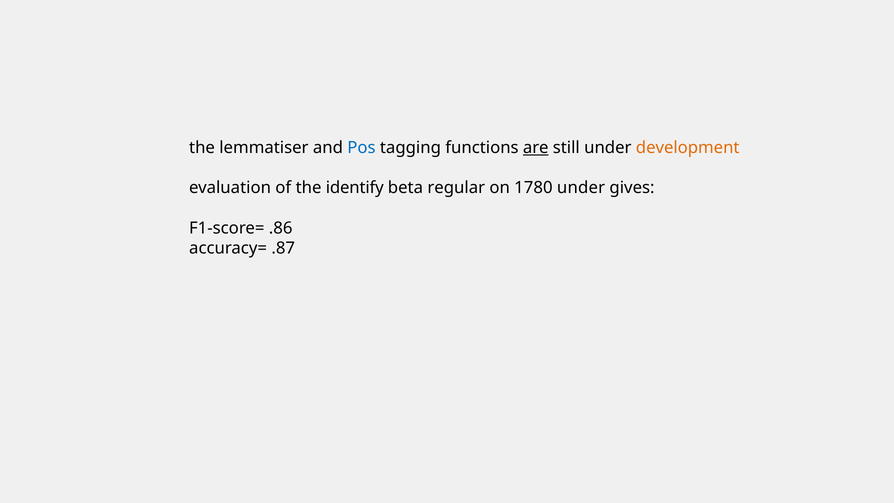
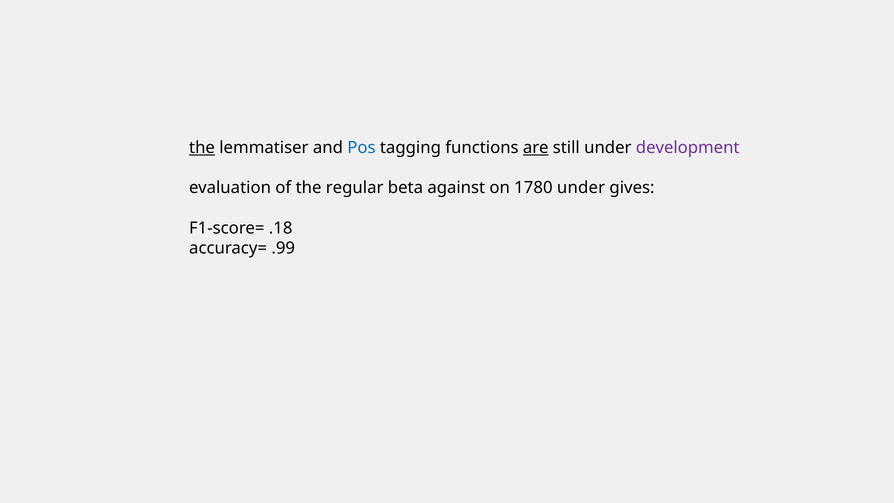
the at (202, 148) underline: none -> present
development colour: orange -> purple
identify: identify -> regular
regular: regular -> against
.86: .86 -> .18
.87: .87 -> .99
